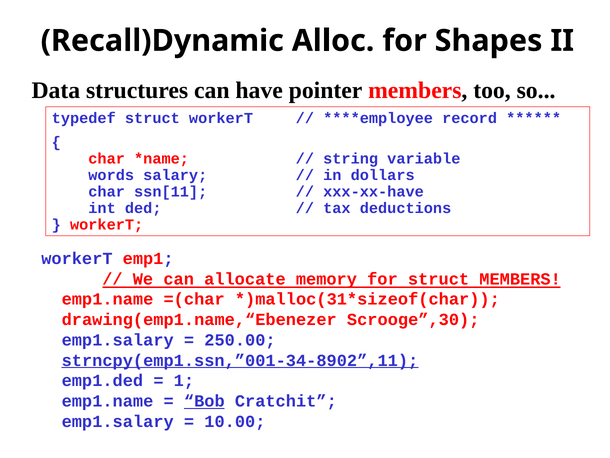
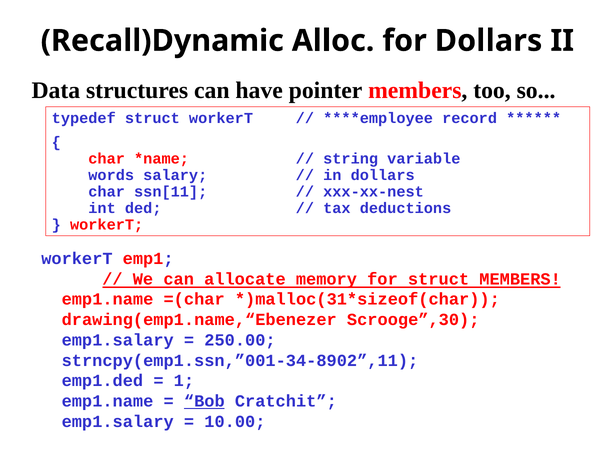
for Shapes: Shapes -> Dollars
xxx-xx-have: xxx-xx-have -> xxx-xx-nest
strncpy(emp1.ssn,”001-34-8902”,11 underline: present -> none
